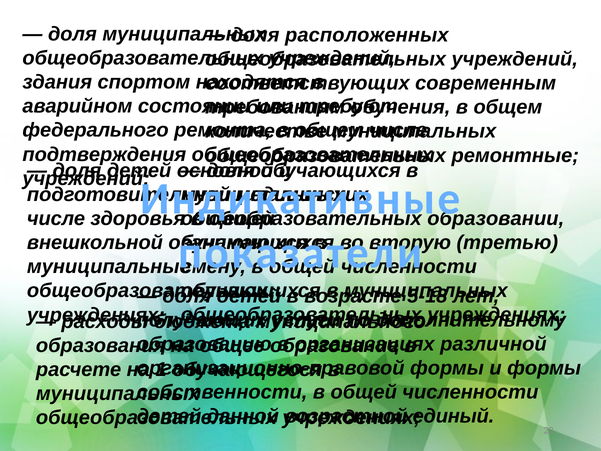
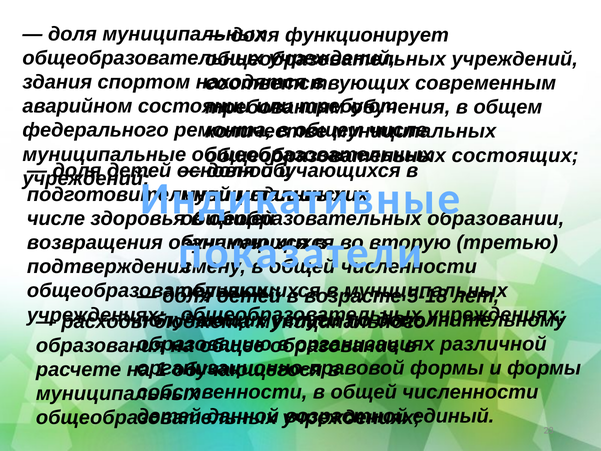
расположенных: расположенных -> функционирует
подтверждения: подтверждения -> муниципальные
ремонтные: ремонтные -> состоящих
внешкольной: внешкольной -> возвращения
муниципальные: муниципальные -> подтверждения
